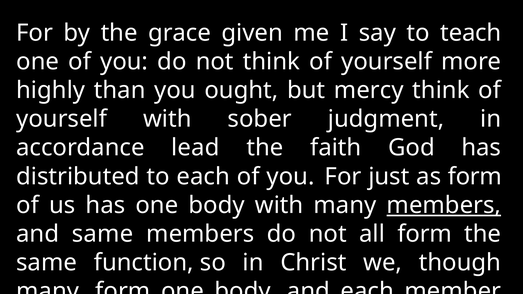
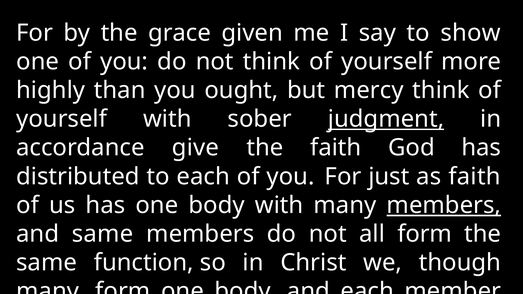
teach: teach -> show
judgment underline: none -> present
lead: lead -> give
as form: form -> faith
